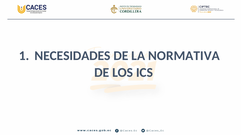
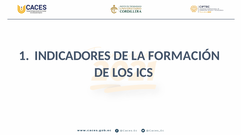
NECESIDADES: NECESIDADES -> INDICADORES
NORMATIVA: NORMATIVA -> FORMACIÓN
